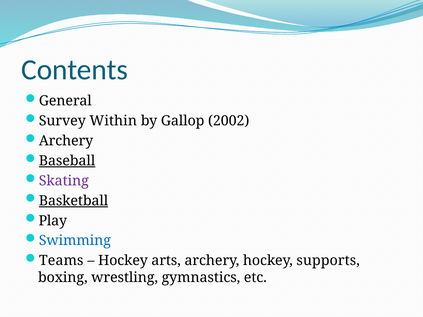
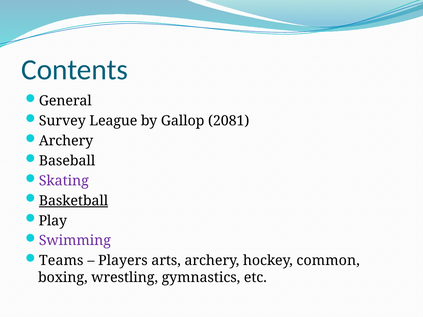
Within: Within -> League
2002: 2002 -> 2081
Baseball underline: present -> none
Swimming colour: blue -> purple
Hockey at (123, 261): Hockey -> Players
supports: supports -> common
